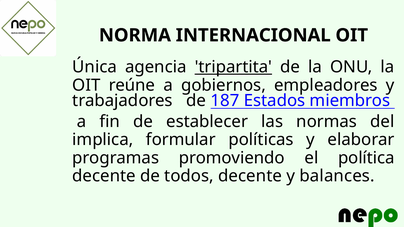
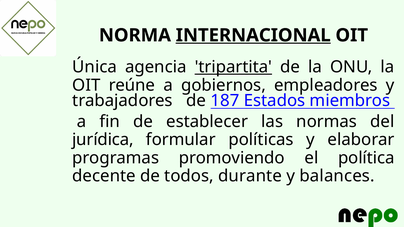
INTERNACIONAL underline: none -> present
implica: implica -> jurídica
todos decente: decente -> durante
